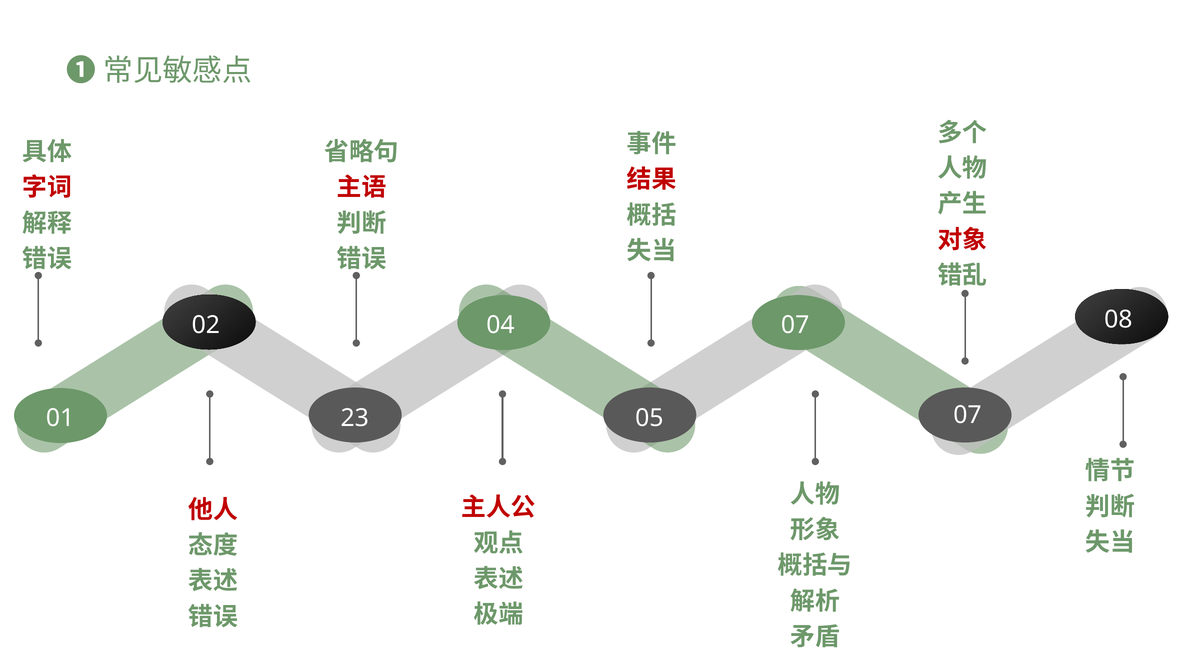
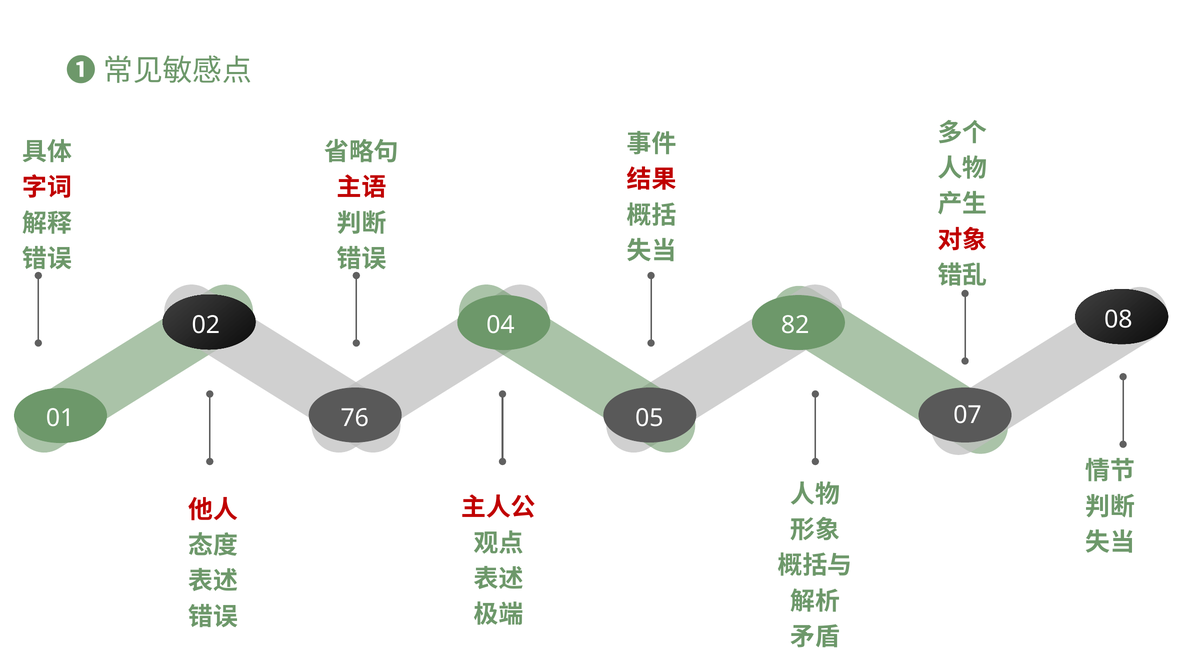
04 07: 07 -> 82
23: 23 -> 76
